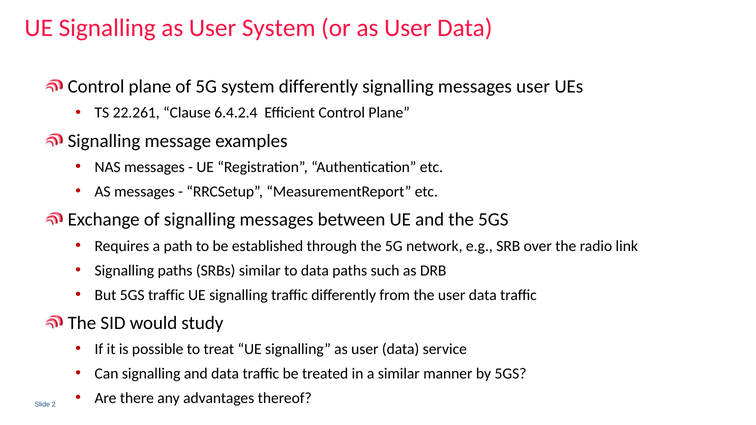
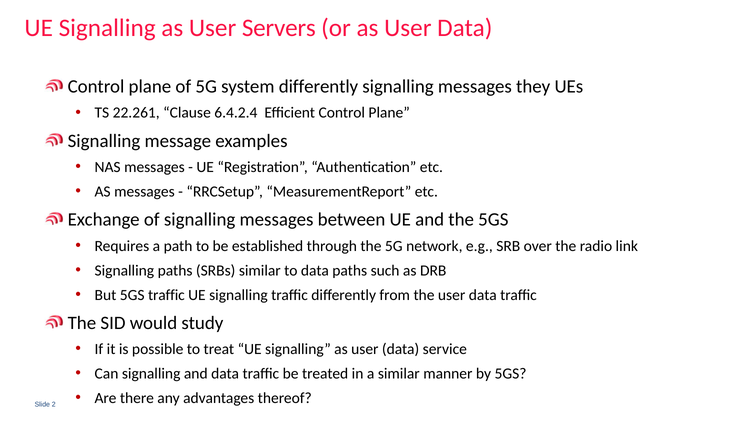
User System: System -> Servers
messages user: user -> they
